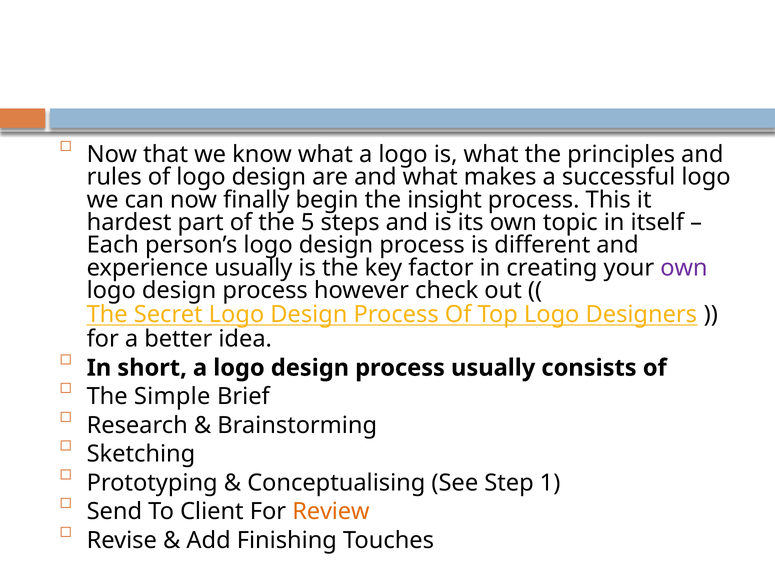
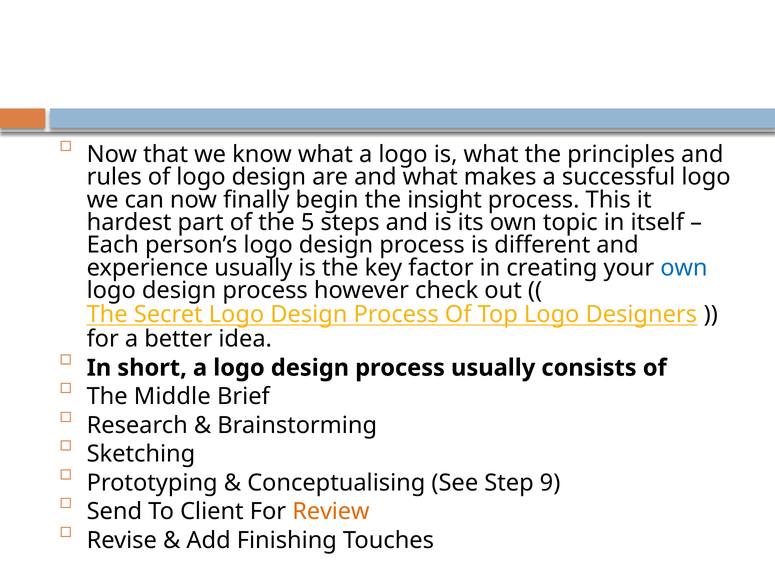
own at (684, 268) colour: purple -> blue
Simple: Simple -> Middle
1: 1 -> 9
